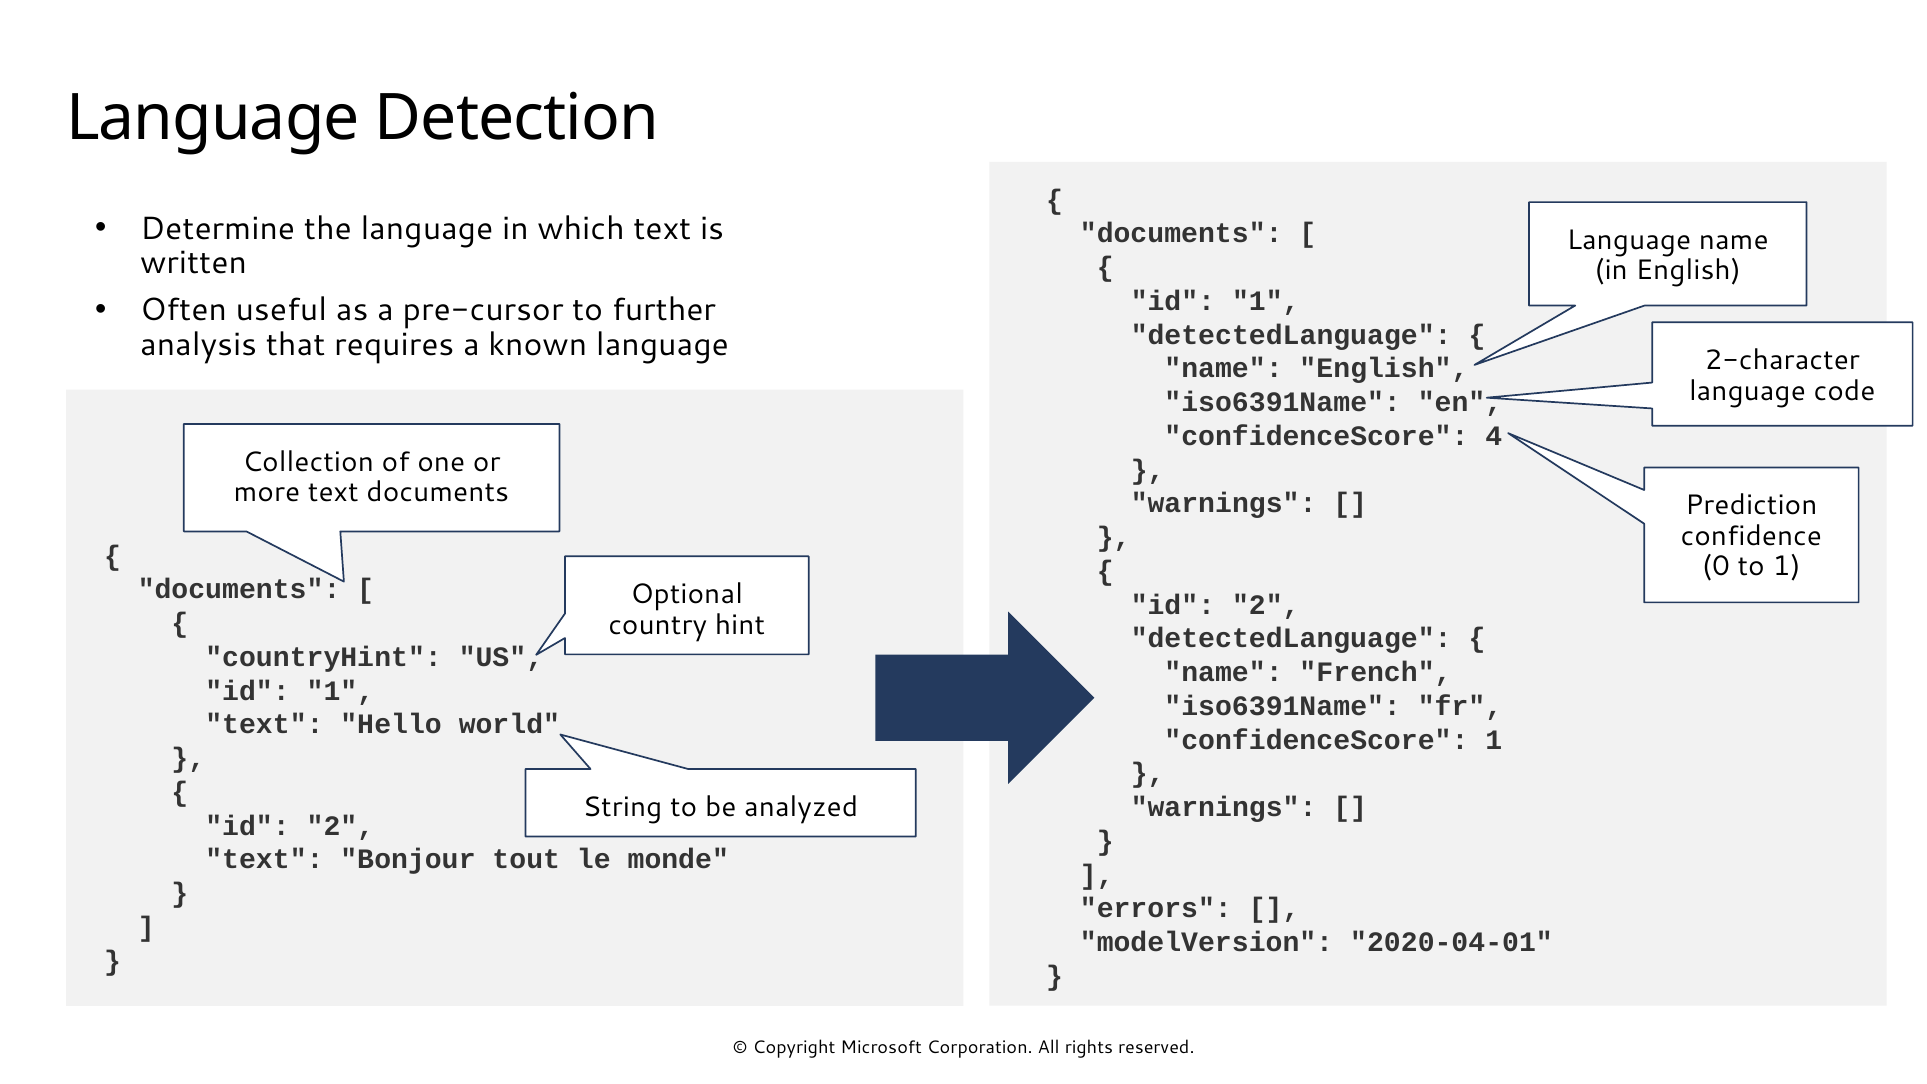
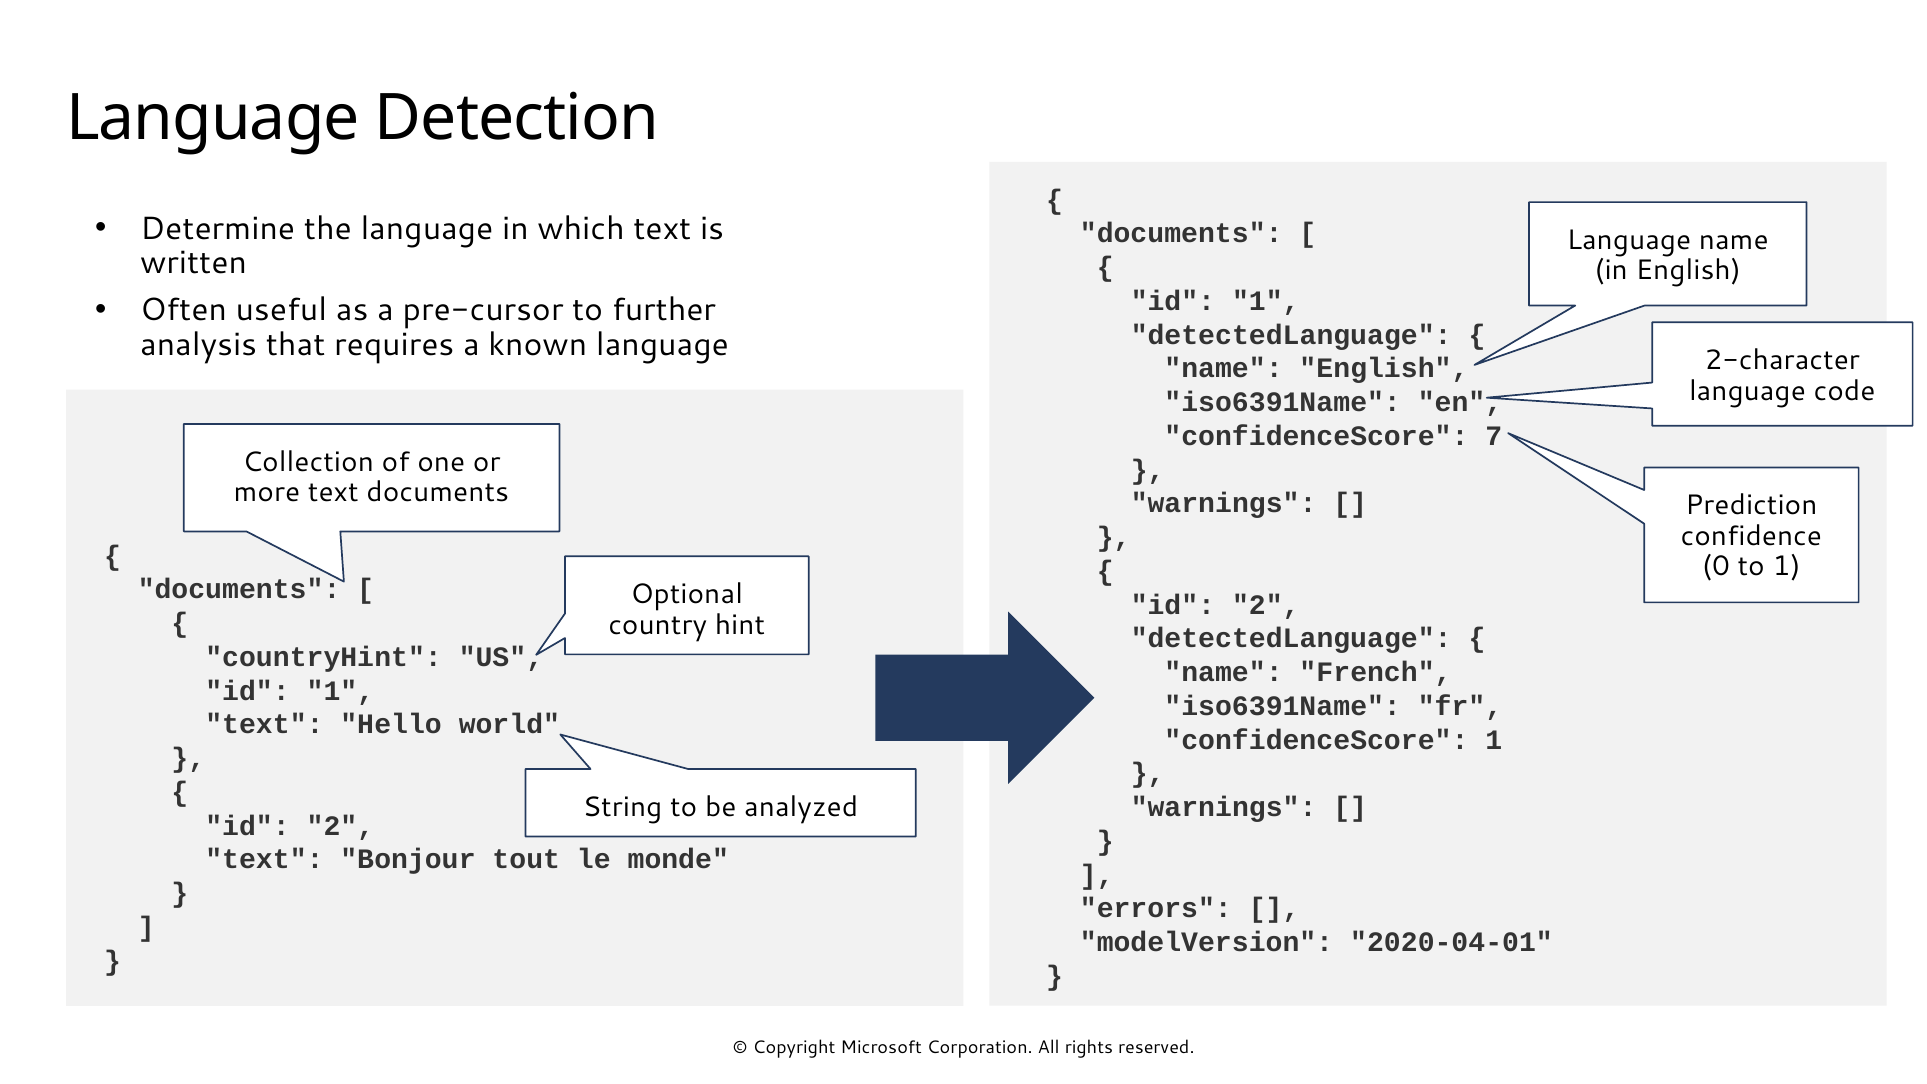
4: 4 -> 7
